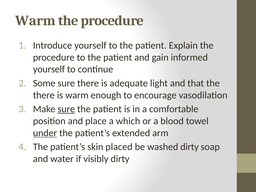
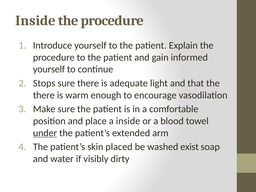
Warm at (36, 21): Warm -> Inside
Some: Some -> Stops
sure at (66, 109) underline: present -> none
a which: which -> inside
washed dirty: dirty -> exist
